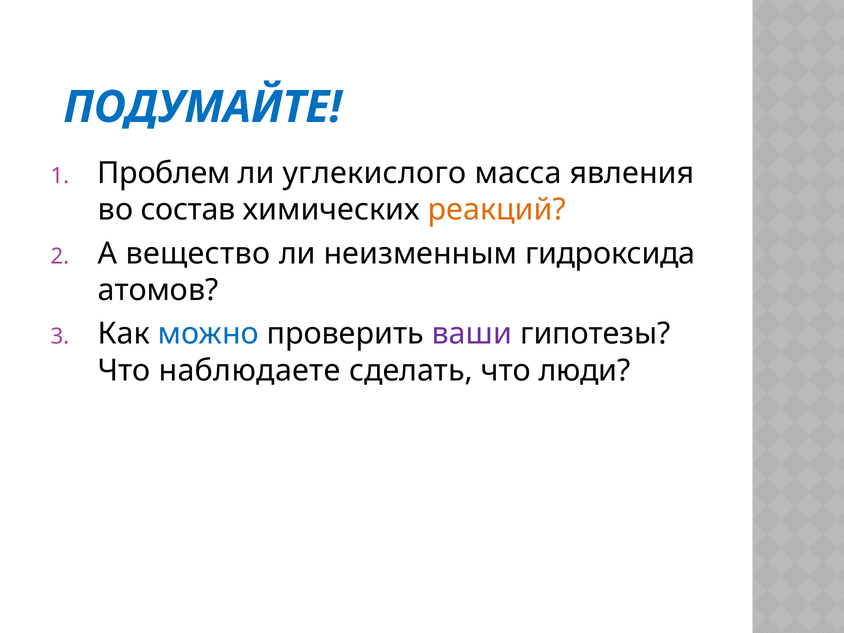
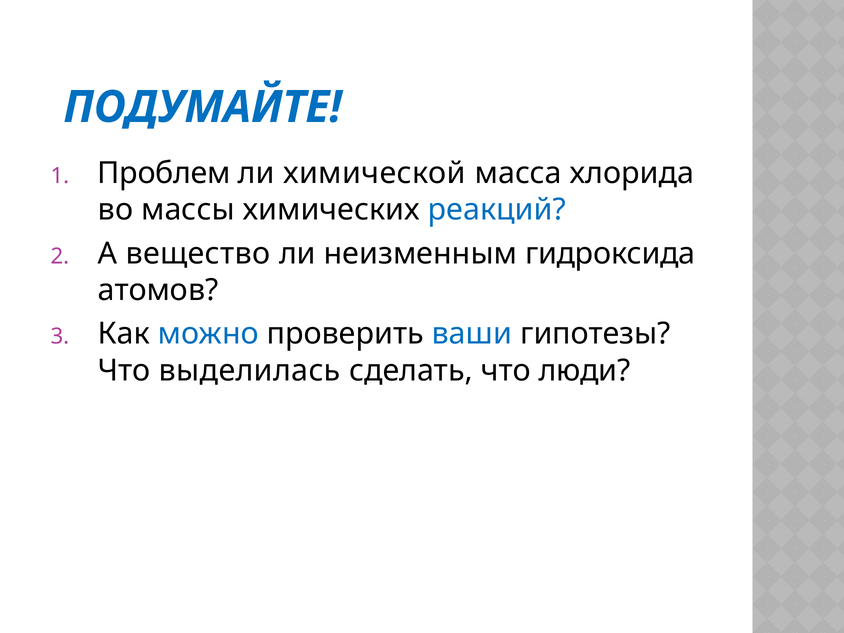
углекислого: углекислого -> химической
явления: явления -> хлорида
состав: состав -> массы
реакций colour: orange -> blue
ваши colour: purple -> blue
наблюдаете: наблюдаете -> выделилась
